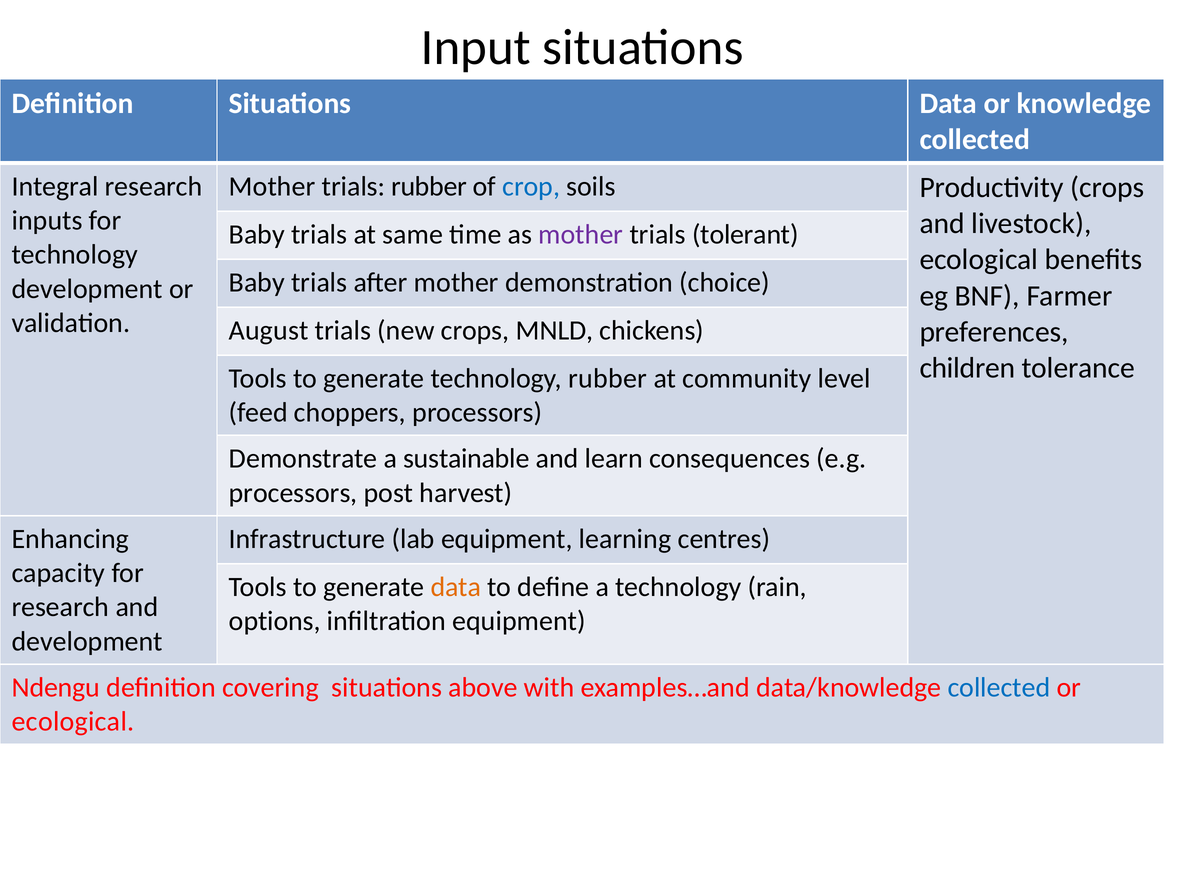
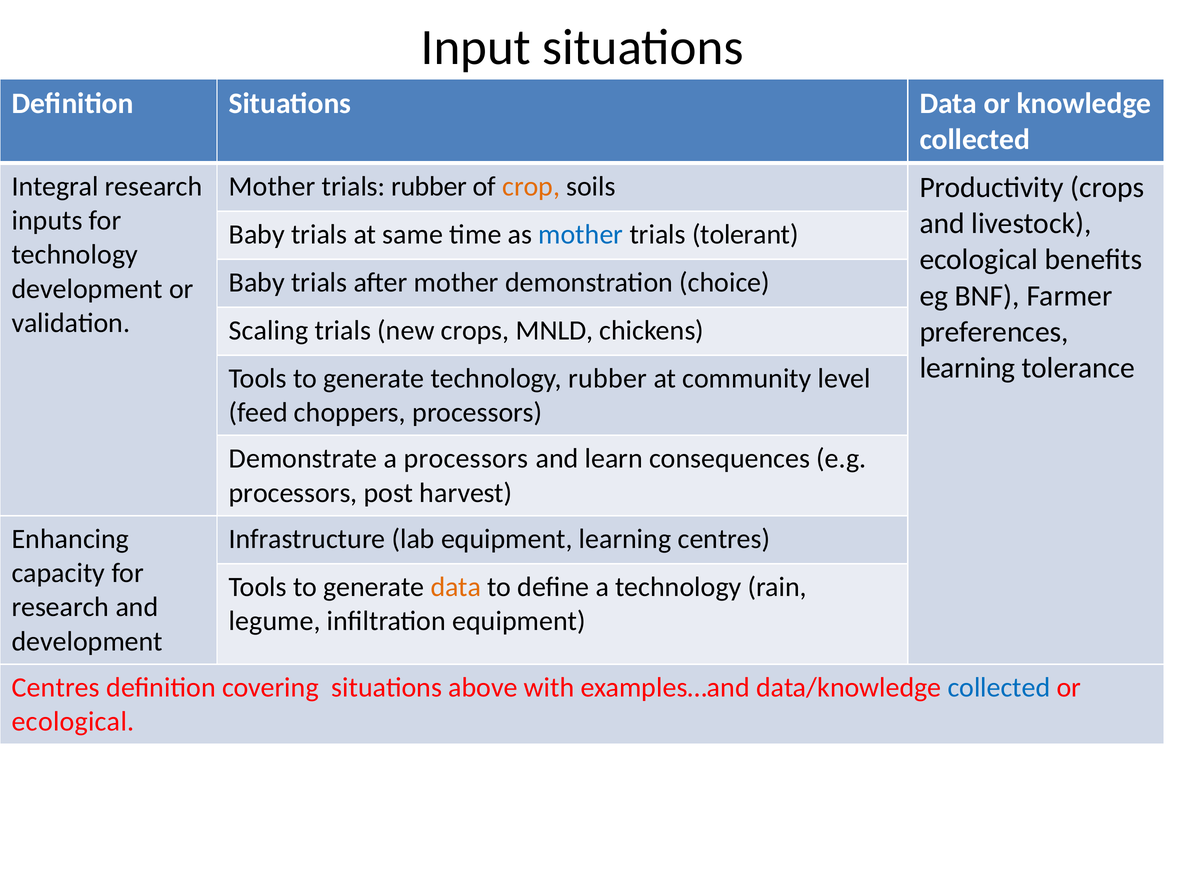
crop colour: blue -> orange
mother at (581, 234) colour: purple -> blue
August: August -> Scaling
children at (967, 368): children -> learning
a sustainable: sustainable -> processors
options: options -> legume
Ndengu at (56, 687): Ndengu -> Centres
